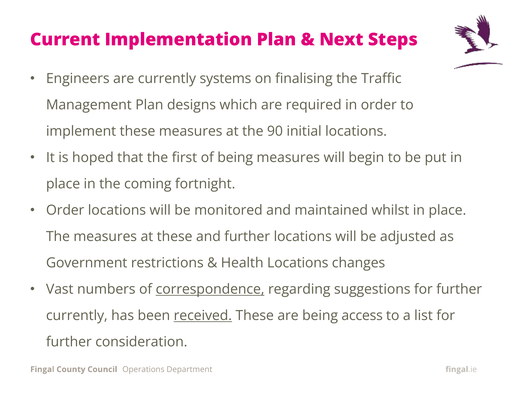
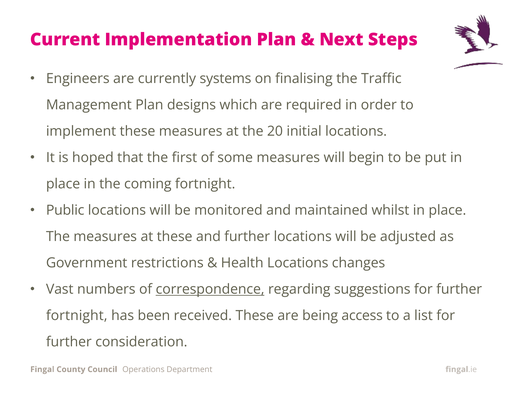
90: 90 -> 20
of being: being -> some
Order at (65, 211): Order -> Public
currently at (77, 316): currently -> fortnight
received underline: present -> none
